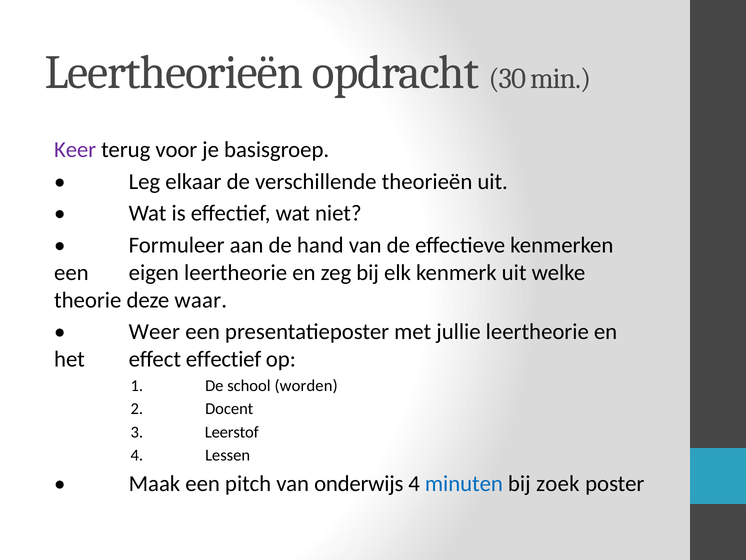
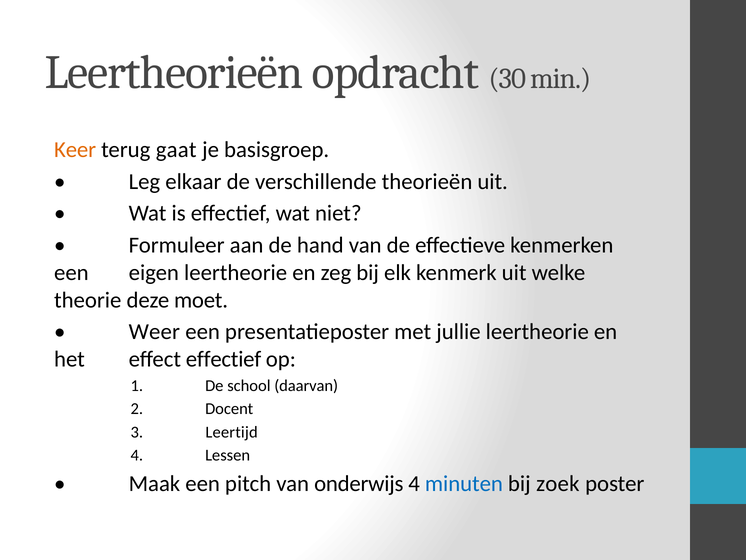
Keer colour: purple -> orange
voor: voor -> gaat
waar: waar -> moet
worden: worden -> daarvan
Leerstof: Leerstof -> Leertijd
